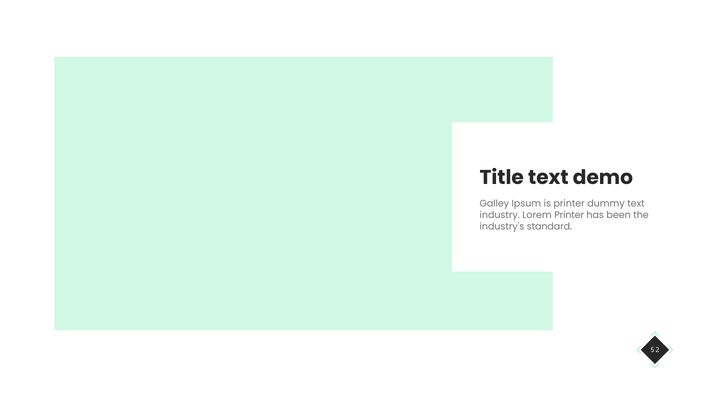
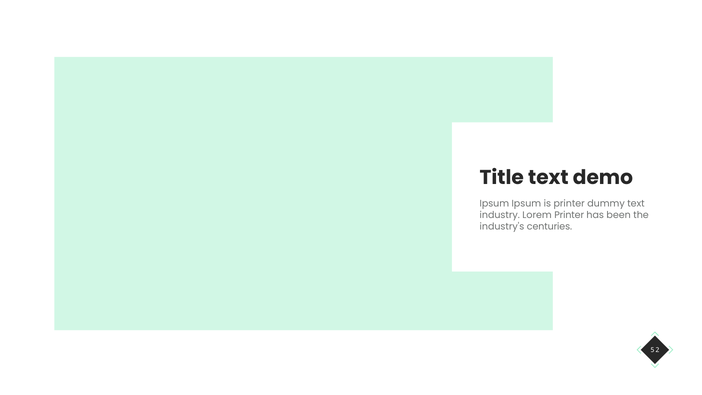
Galley at (494, 204): Galley -> Ipsum
standard: standard -> centuries
